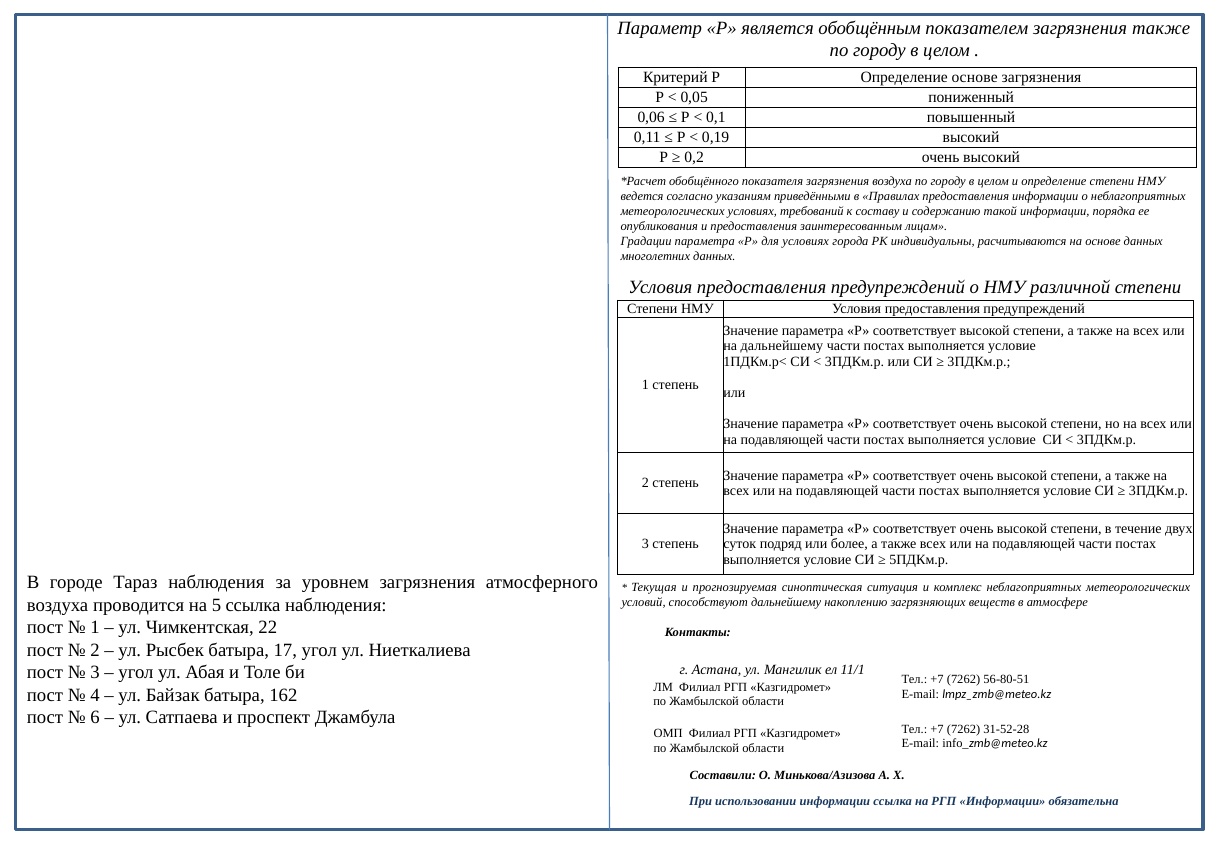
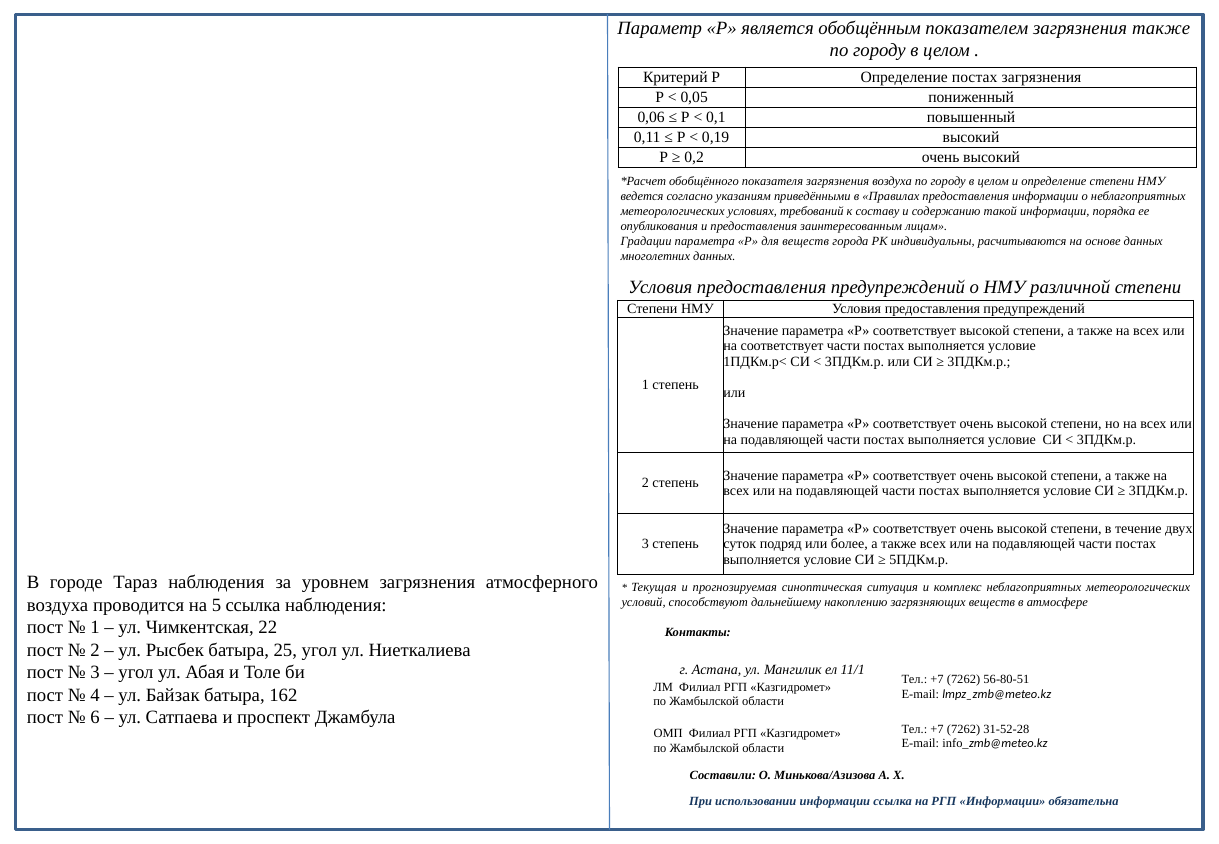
Определение основе: основе -> постах
для условиях: условиях -> веществ
на дальнейшему: дальнейшему -> соответствует
17: 17 -> 25
